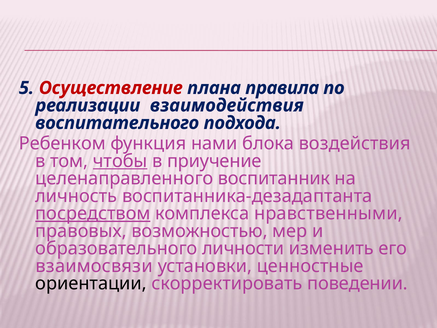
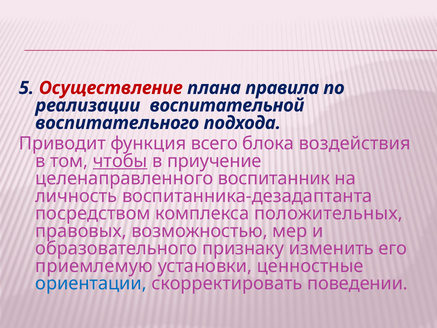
взаимодействия: взаимодействия -> воспитательной
Ребенком: Ребенком -> Приводит
нами: нами -> всего
посредством underline: present -> none
нравственными: нравственными -> положительных
личности: личности -> признаку
взаимосвязи: взаимосвязи -> приемлемую
ориентации colour: black -> blue
